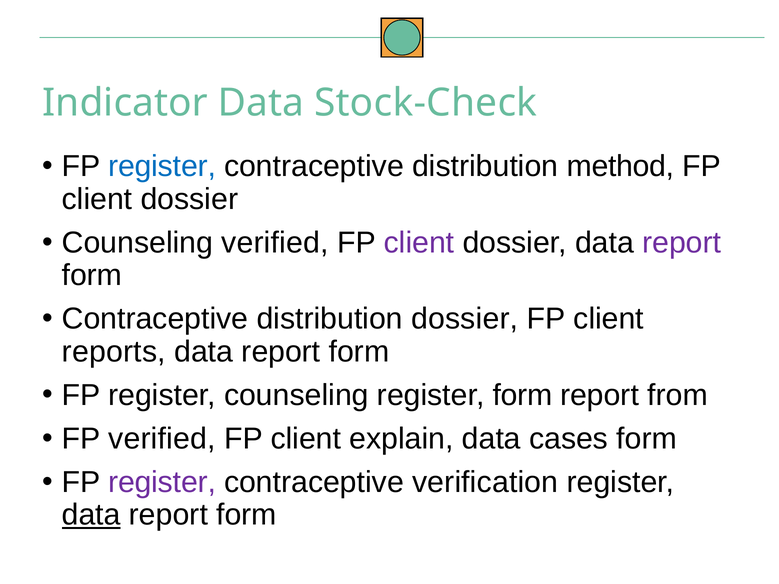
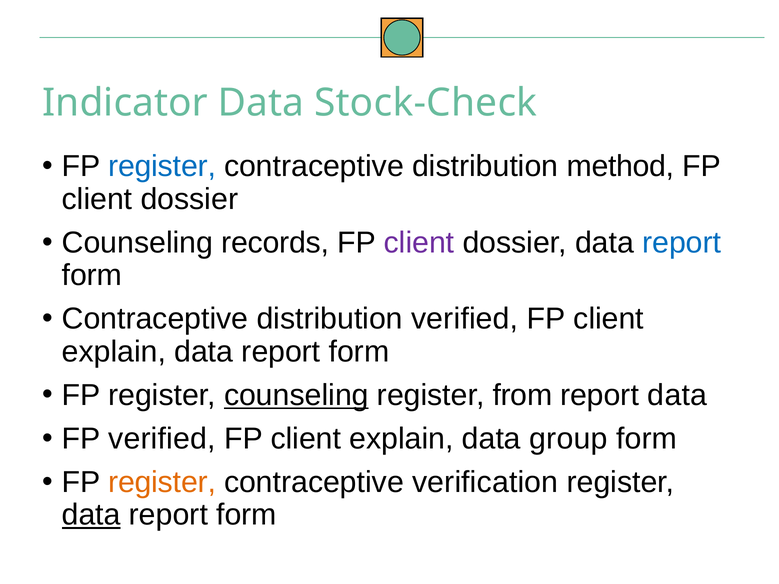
Counseling verified: verified -> records
report at (682, 243) colour: purple -> blue
distribution dossier: dossier -> verified
reports at (114, 352): reports -> explain
counseling at (296, 395) underline: none -> present
register form: form -> from
report from: from -> data
cases: cases -> group
register at (162, 482) colour: purple -> orange
